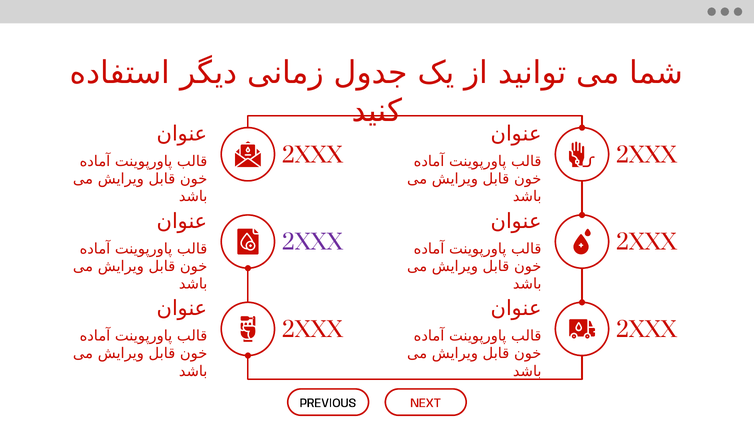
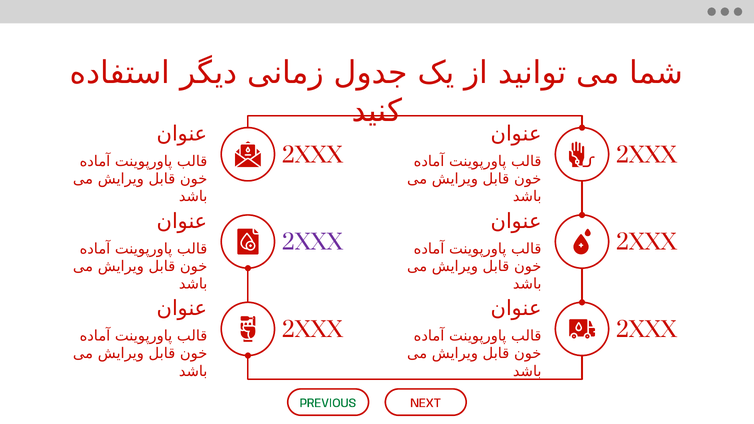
PREVIOUS colour: black -> green
